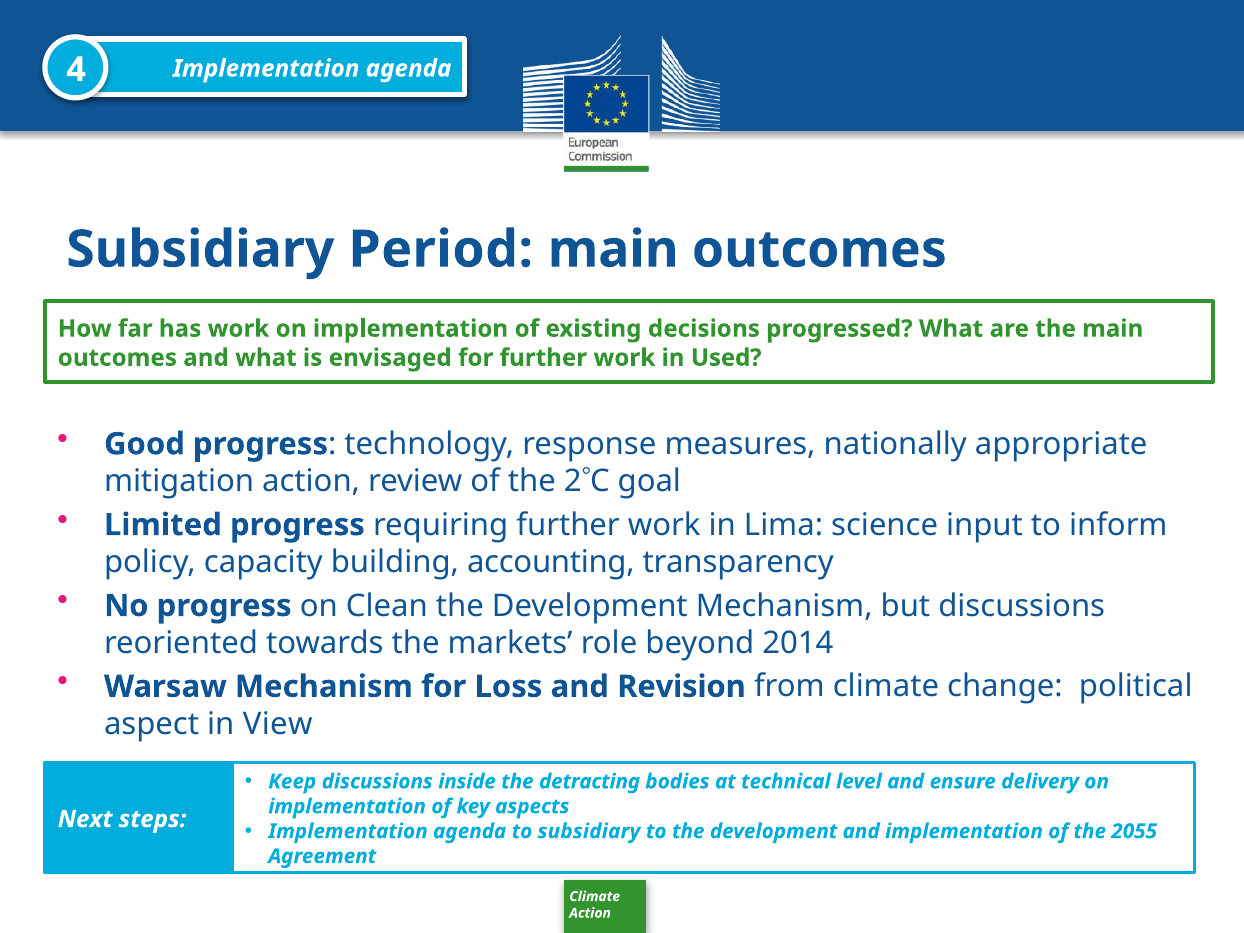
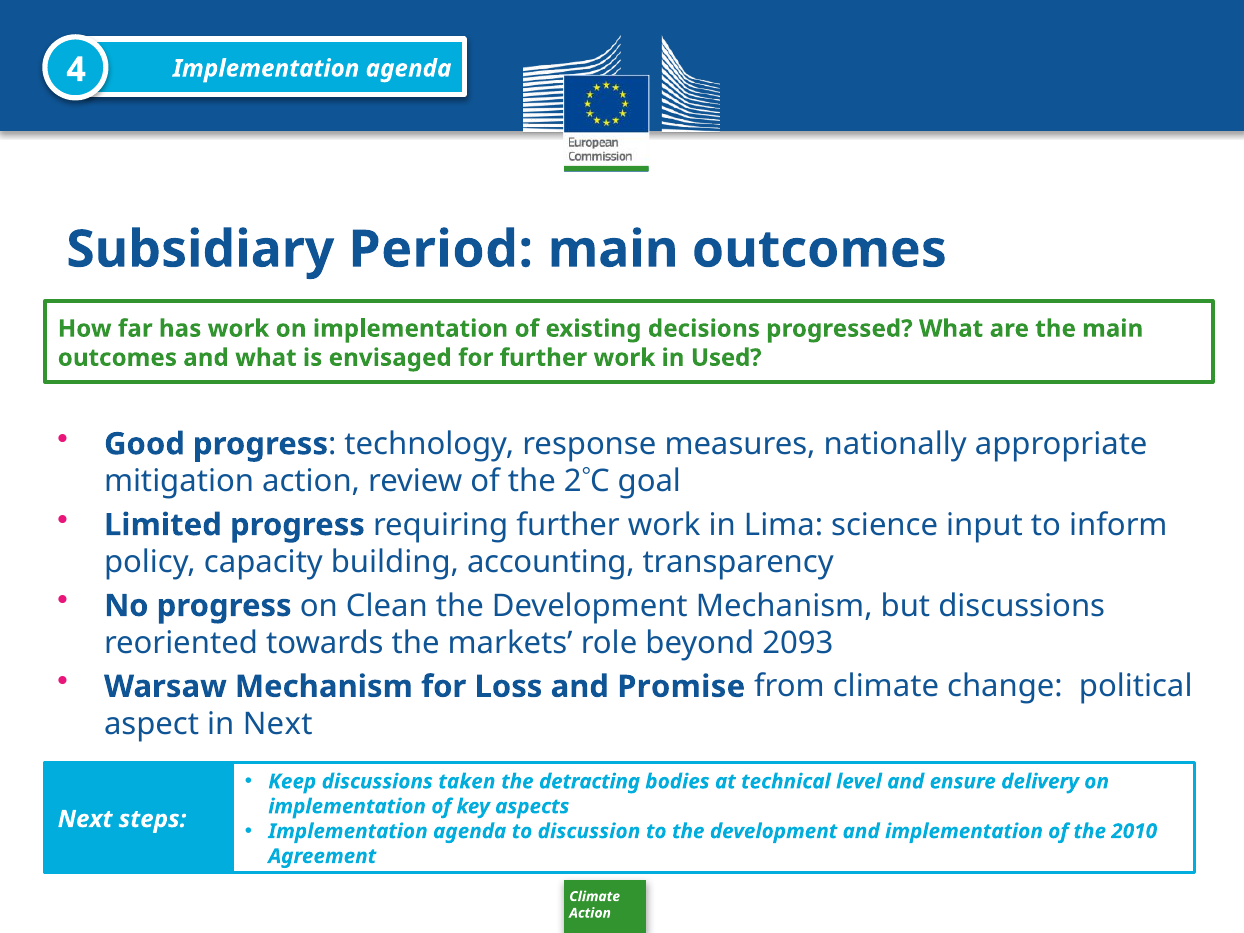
2014: 2014 -> 2093
Revision: Revision -> Promise
in View: View -> Next
inside: inside -> taken
to subsidiary: subsidiary -> discussion
2055: 2055 -> 2010
